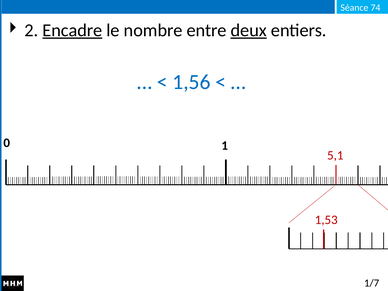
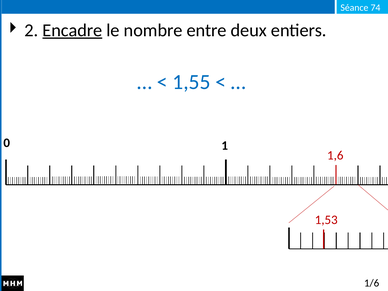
deux underline: present -> none
1,56: 1,56 -> 1,55
5,1: 5,1 -> 1,6
1/7: 1/7 -> 1/6
